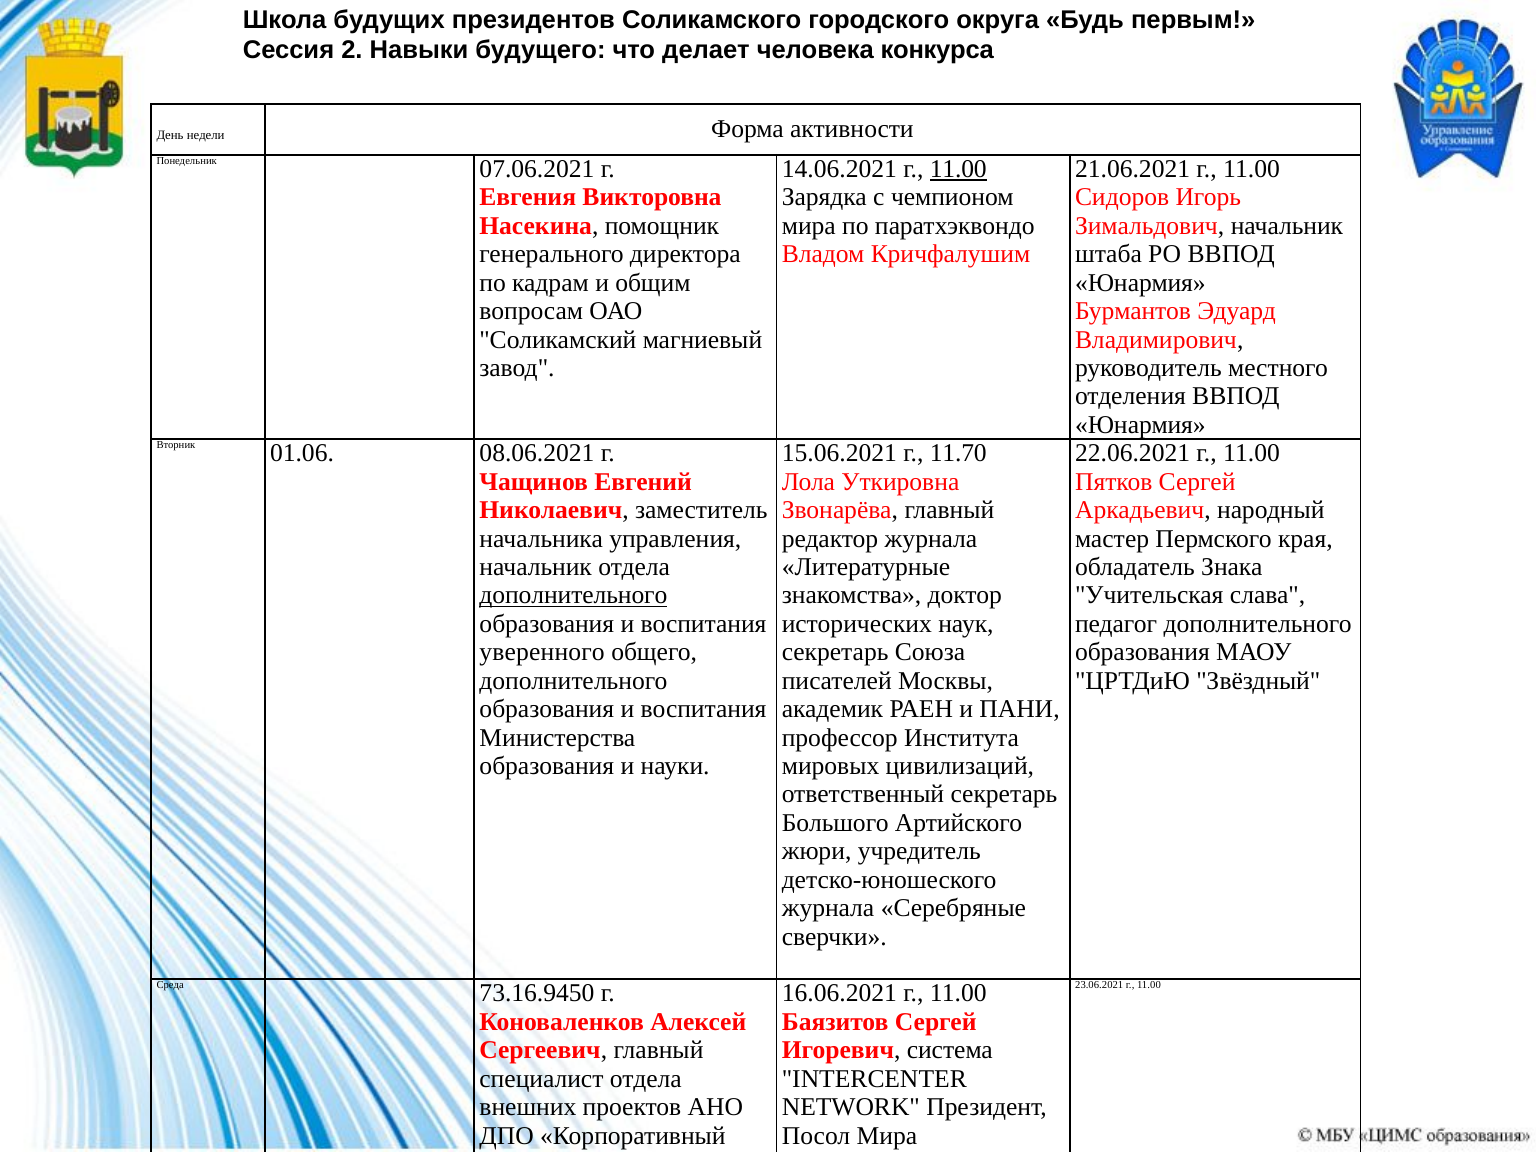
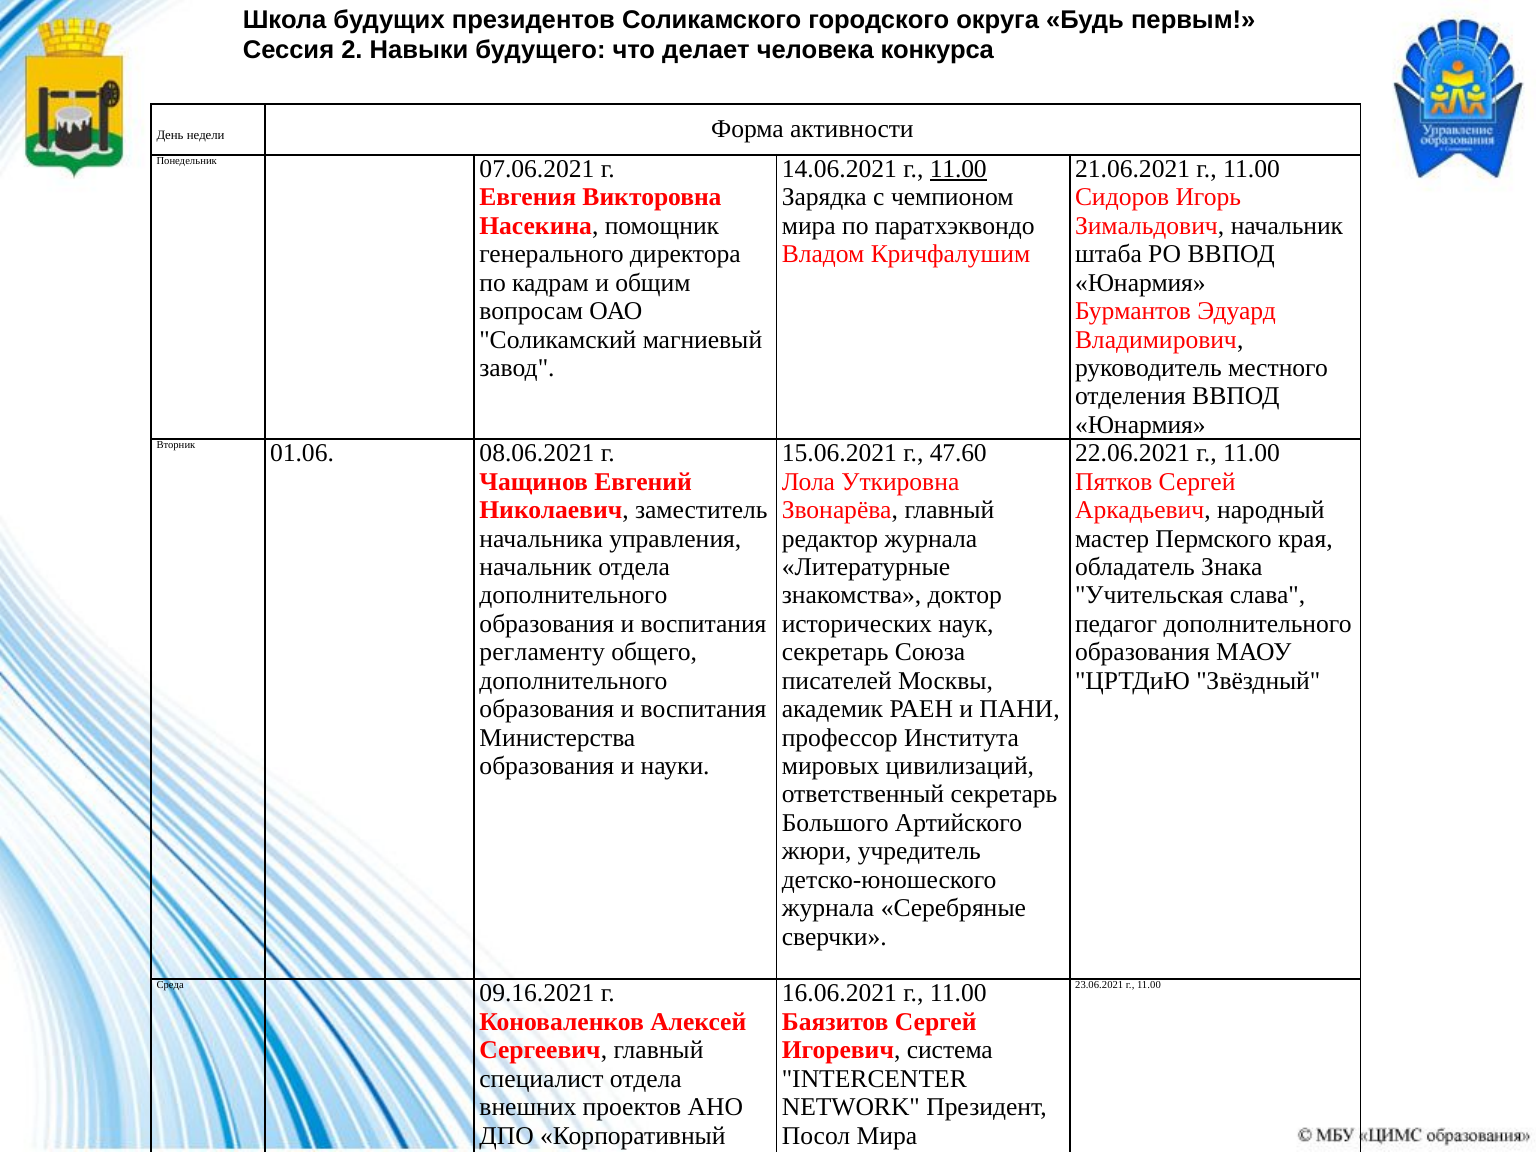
11.70: 11.70 -> 47.60
дополнительного at (573, 595) underline: present -> none
уверенного at (542, 652): уверенного -> регламенту
73.16.9450: 73.16.9450 -> 09.16.2021
